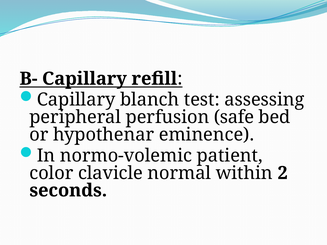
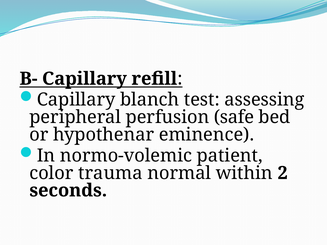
clavicle: clavicle -> trauma
